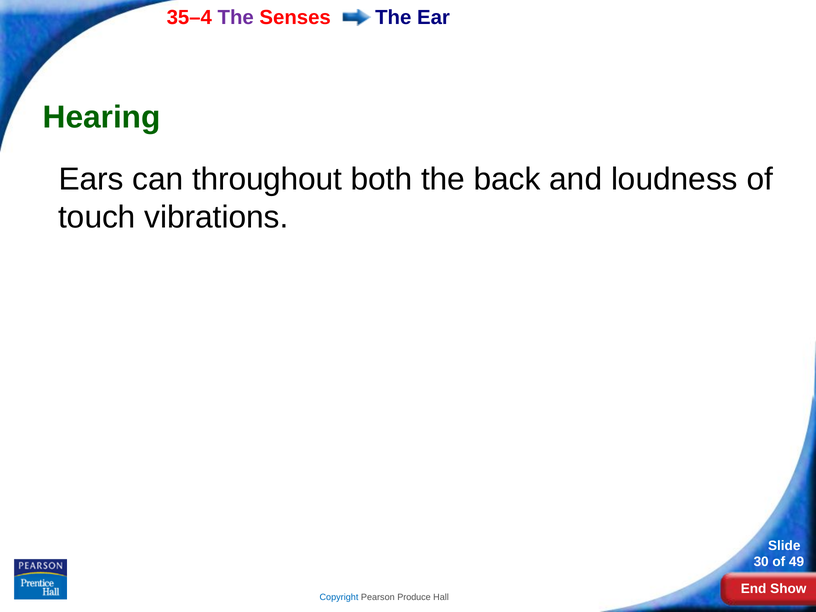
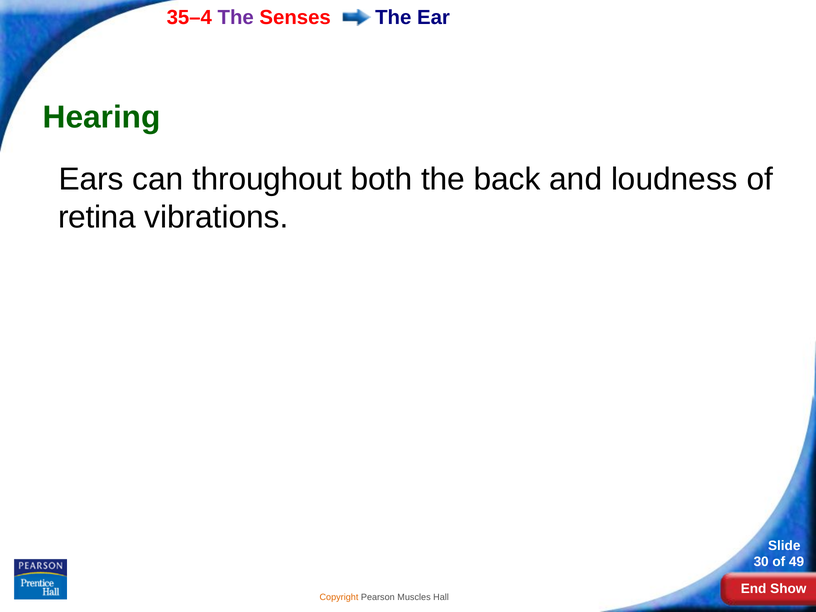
touch: touch -> retina
Copyright colour: blue -> orange
Produce: Produce -> Muscles
